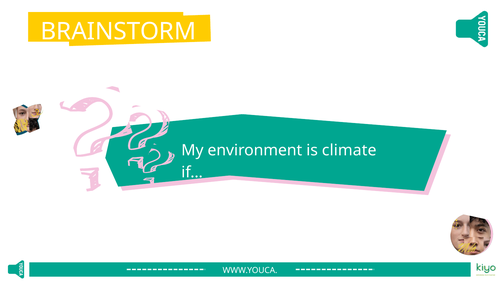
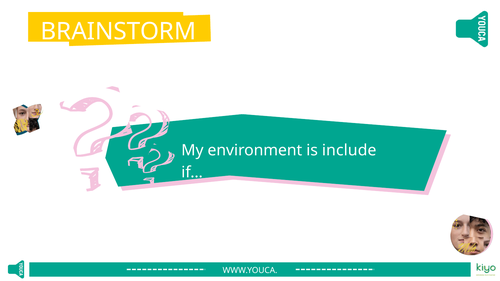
climate: climate -> include
